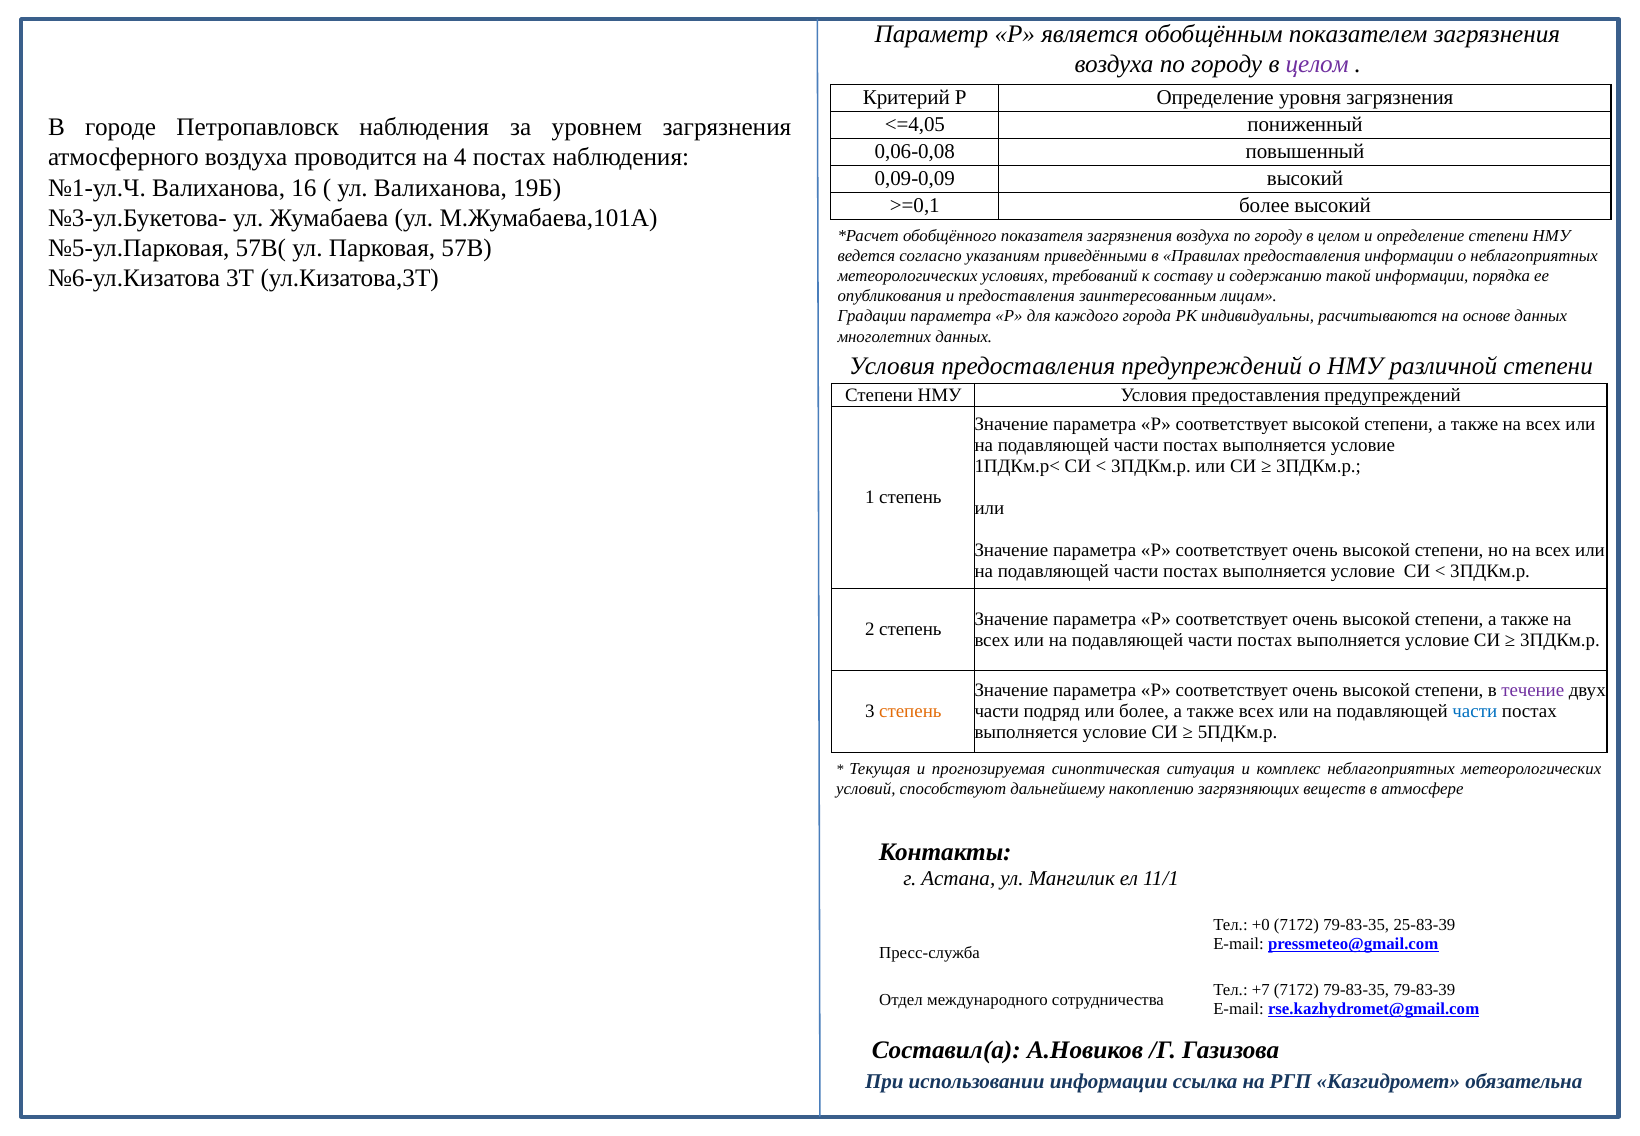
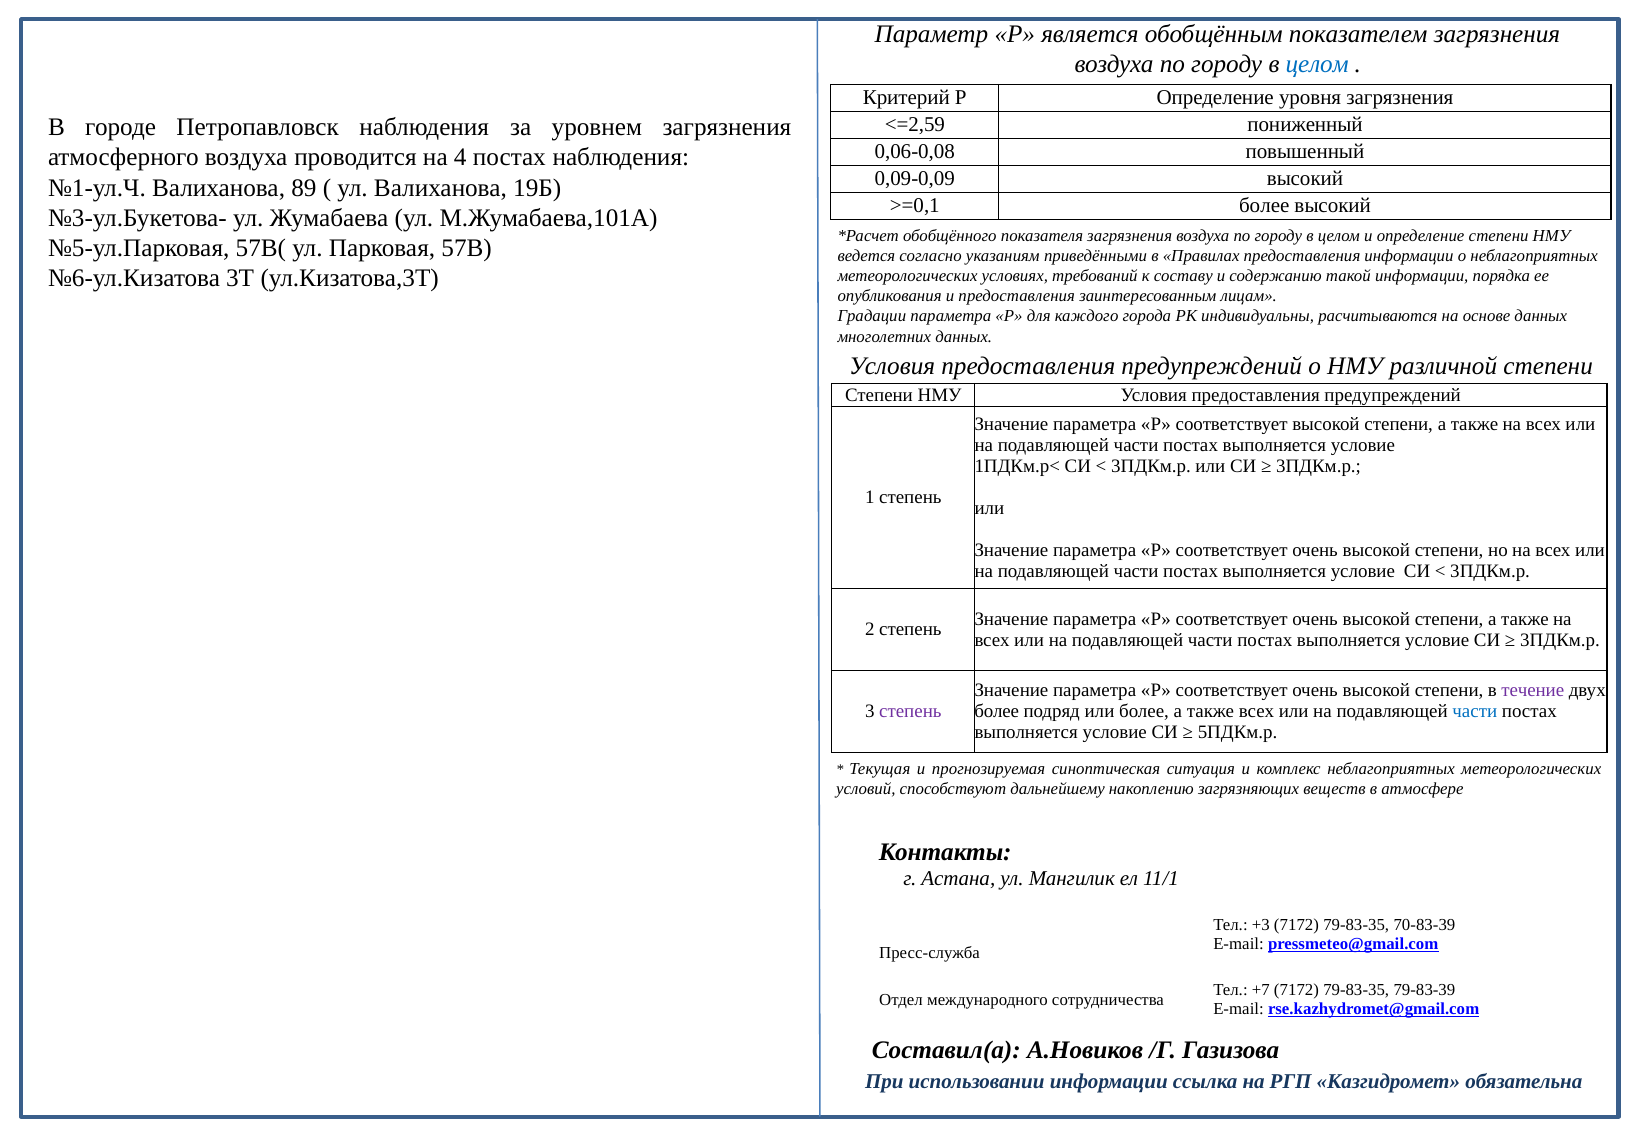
целом at (1317, 64) colour: purple -> blue
<=4,05: <=4,05 -> <=2,59
16: 16 -> 89
степень at (910, 711) colour: orange -> purple
части at (997, 711): части -> более
+0: +0 -> +3
25-83-39: 25-83-39 -> 70-83-39
